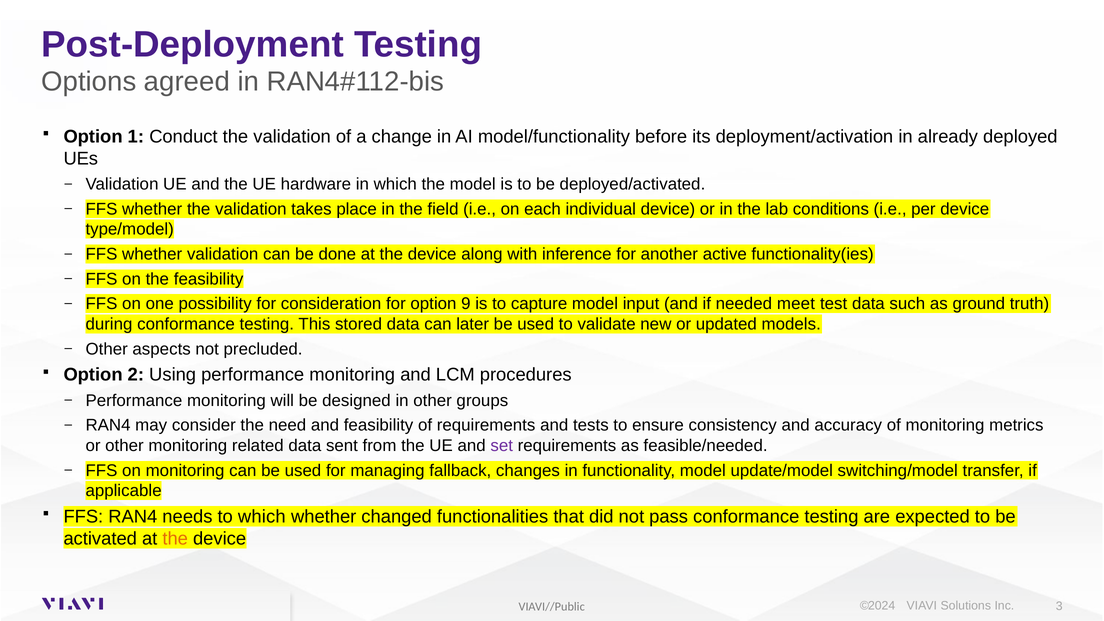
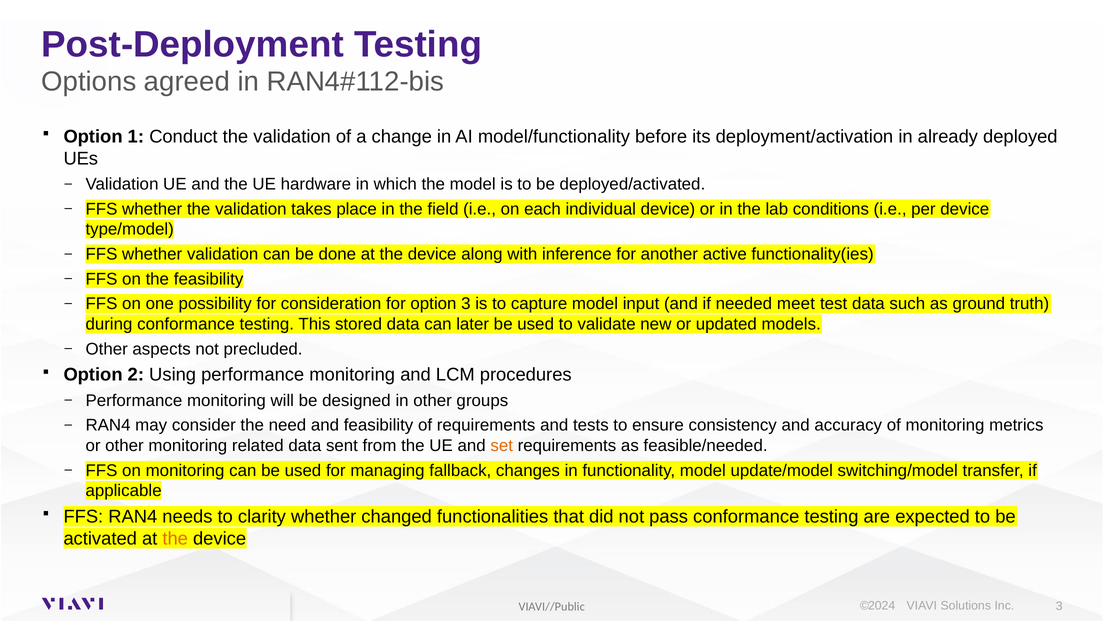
option 9: 9 -> 3
set colour: purple -> orange
to which: which -> clarity
